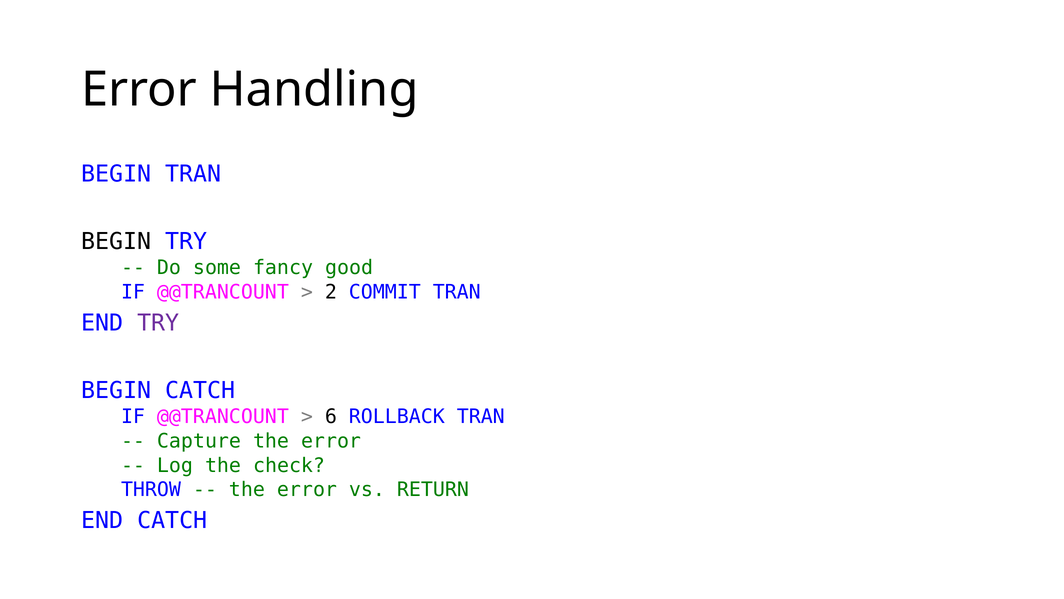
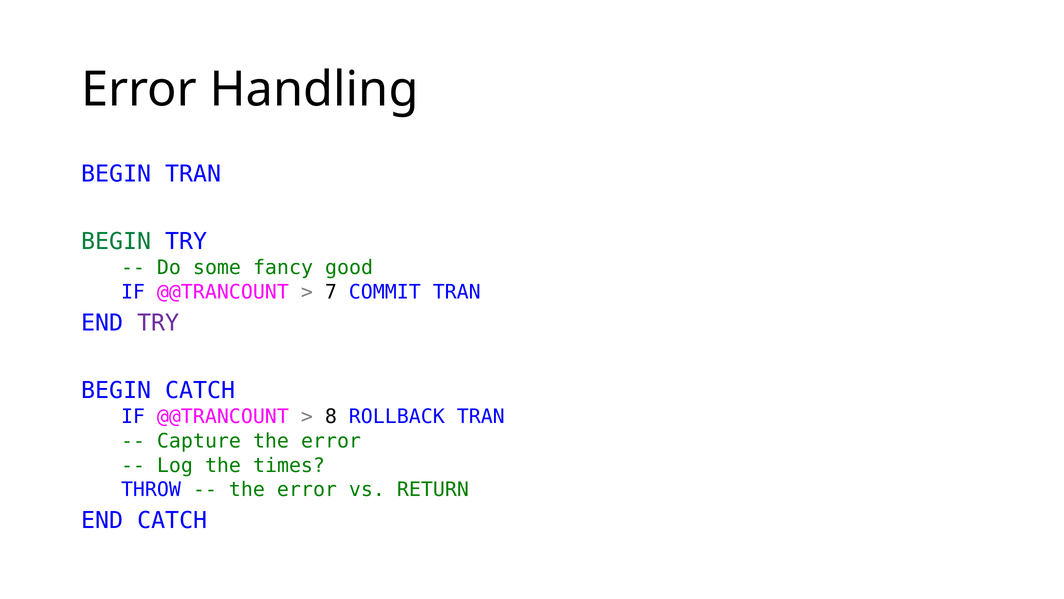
BEGIN at (116, 241) colour: black -> green
2: 2 -> 7
6: 6 -> 8
check: check -> times
